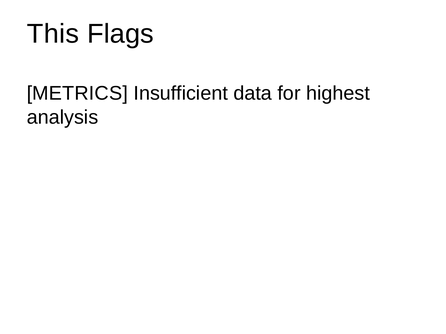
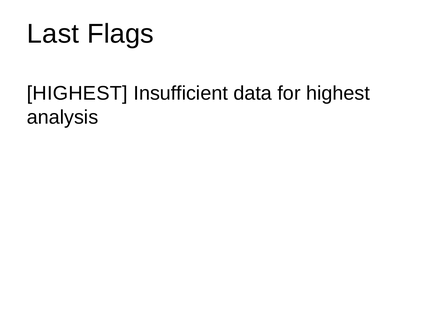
This: This -> Last
METRICS at (77, 94): METRICS -> HIGHEST
